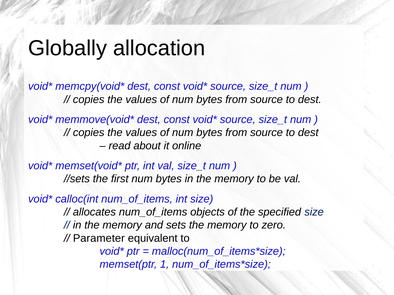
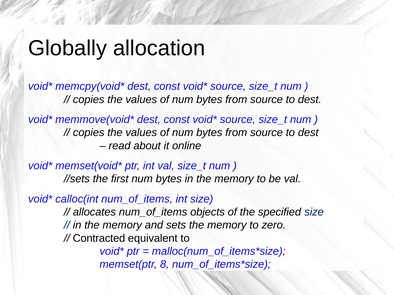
Parameter: Parameter -> Contracted
1: 1 -> 8
